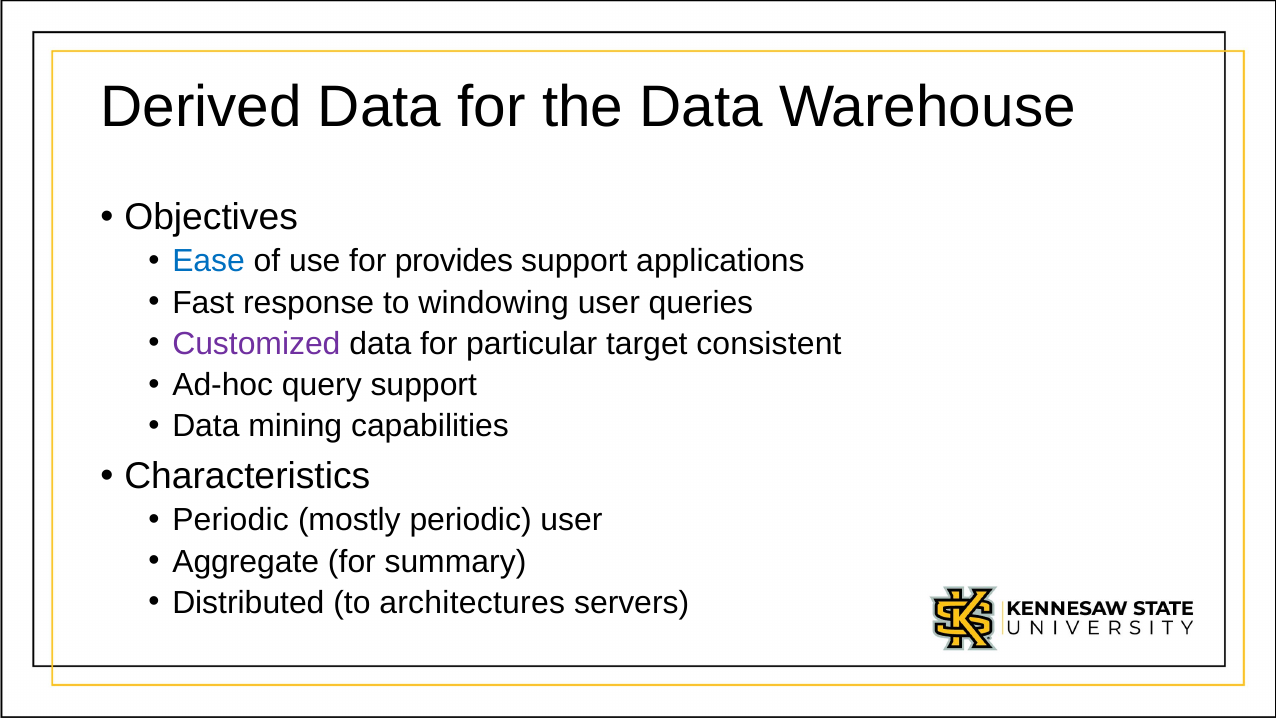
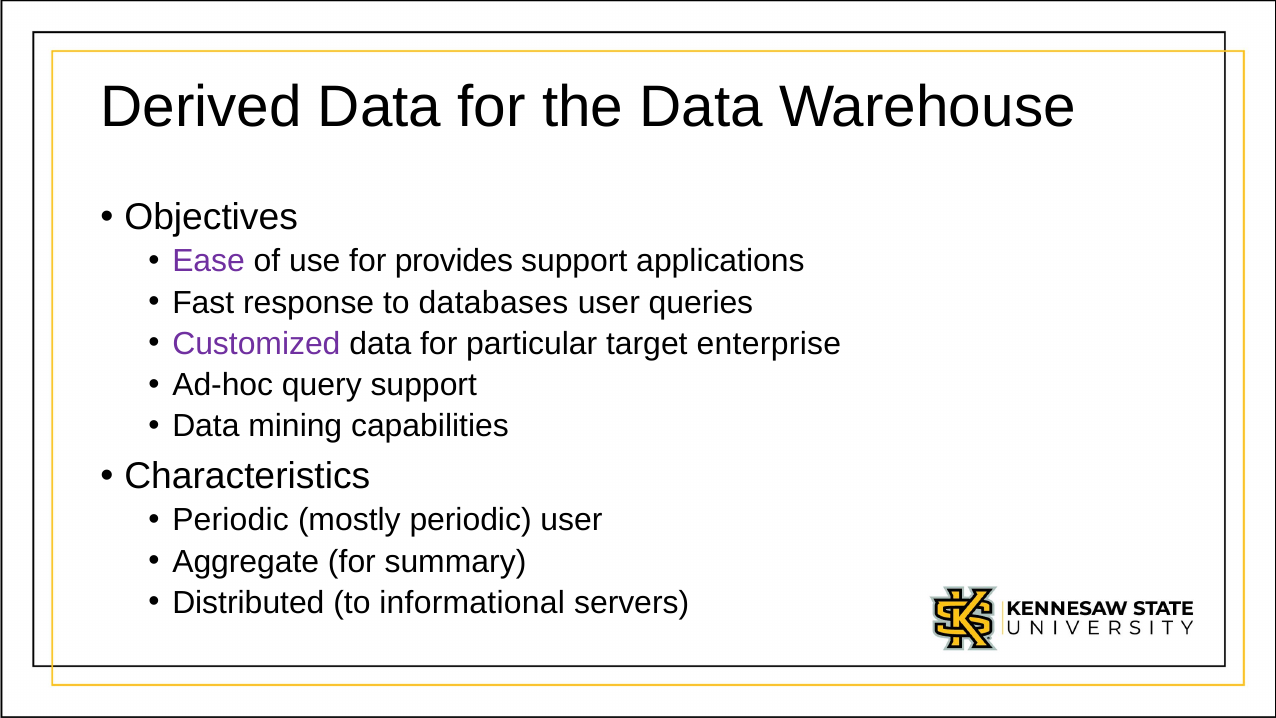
Ease colour: blue -> purple
windowing: windowing -> databases
consistent: consistent -> enterprise
architectures: architectures -> informational
